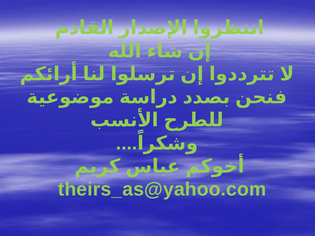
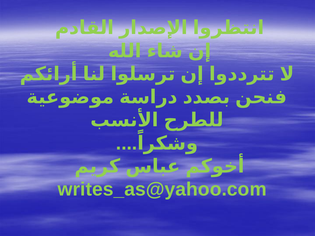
theirs_as@yahoo.com: theirs_as@yahoo.com -> writes_as@yahoo.com
